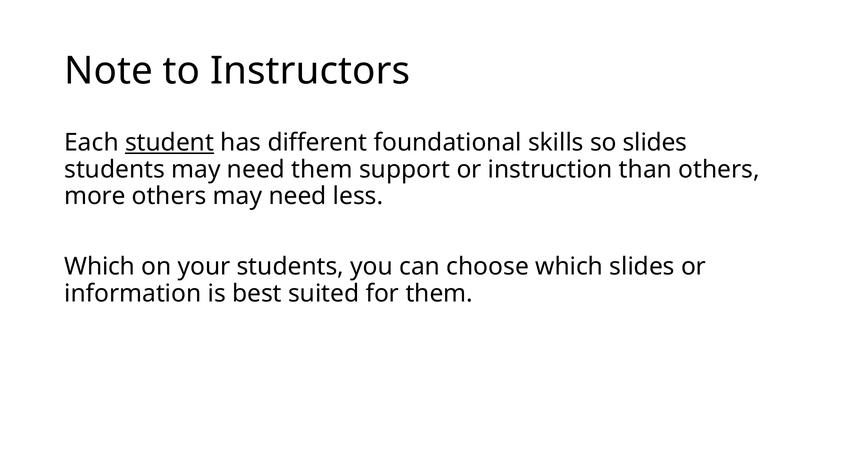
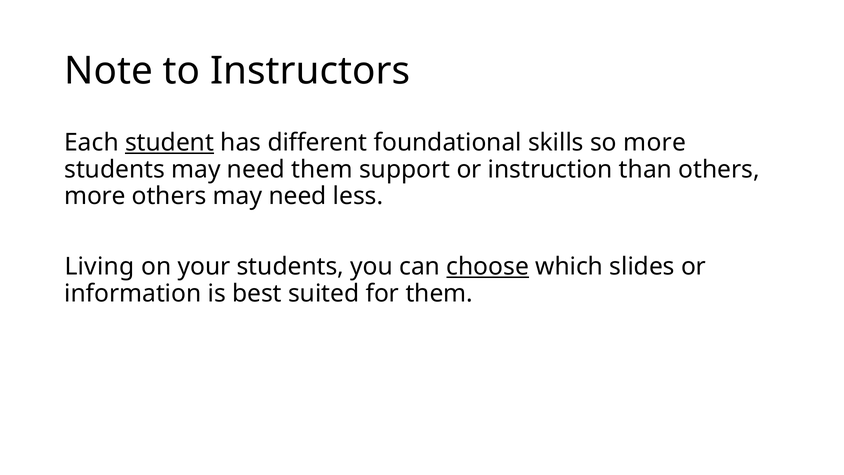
so slides: slides -> more
Which at (100, 267): Which -> Living
choose underline: none -> present
